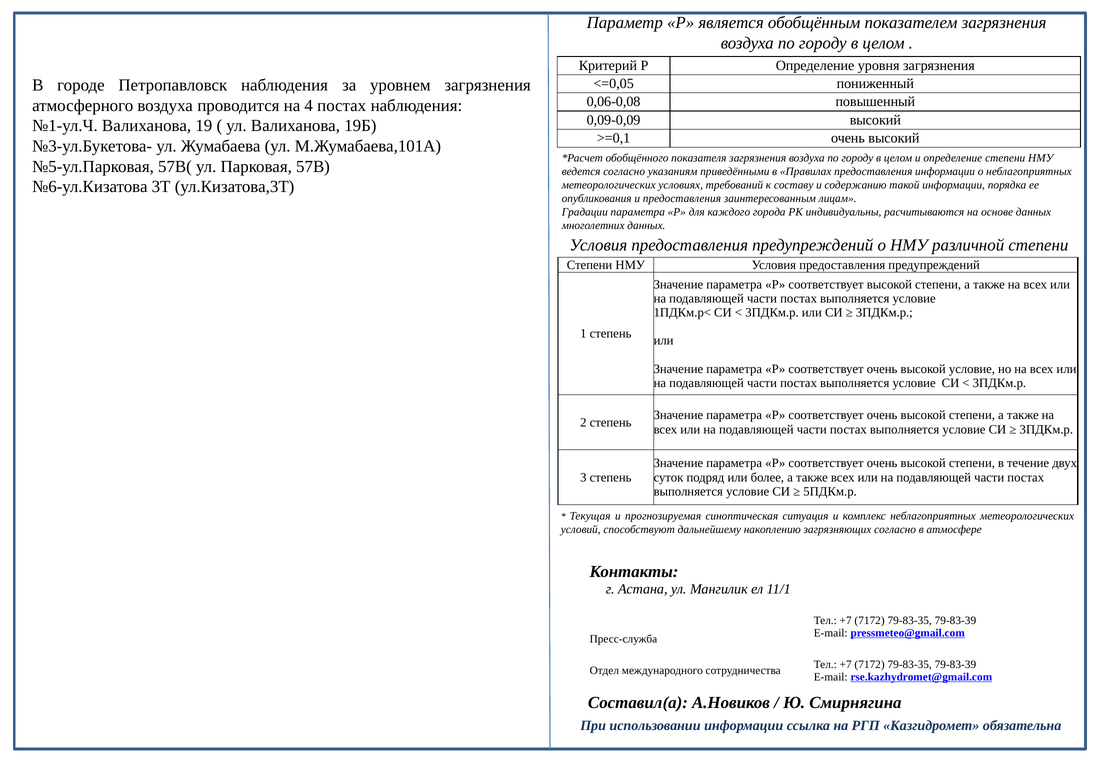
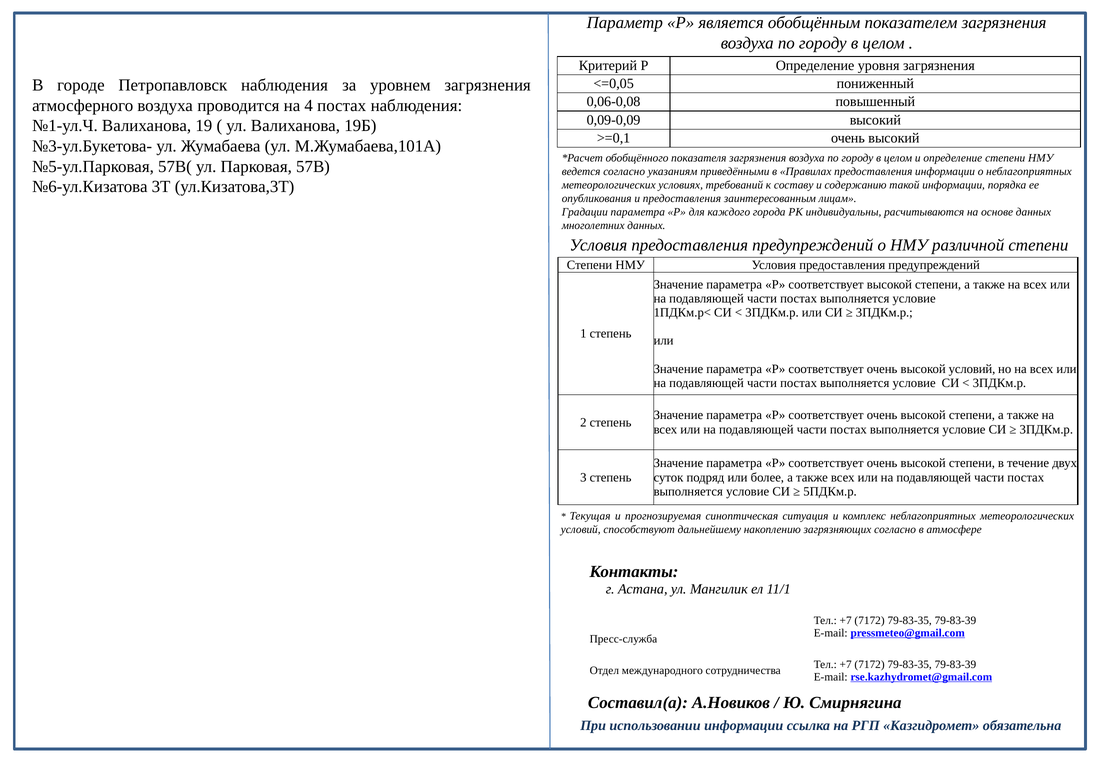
высокой условие: условие -> условий
